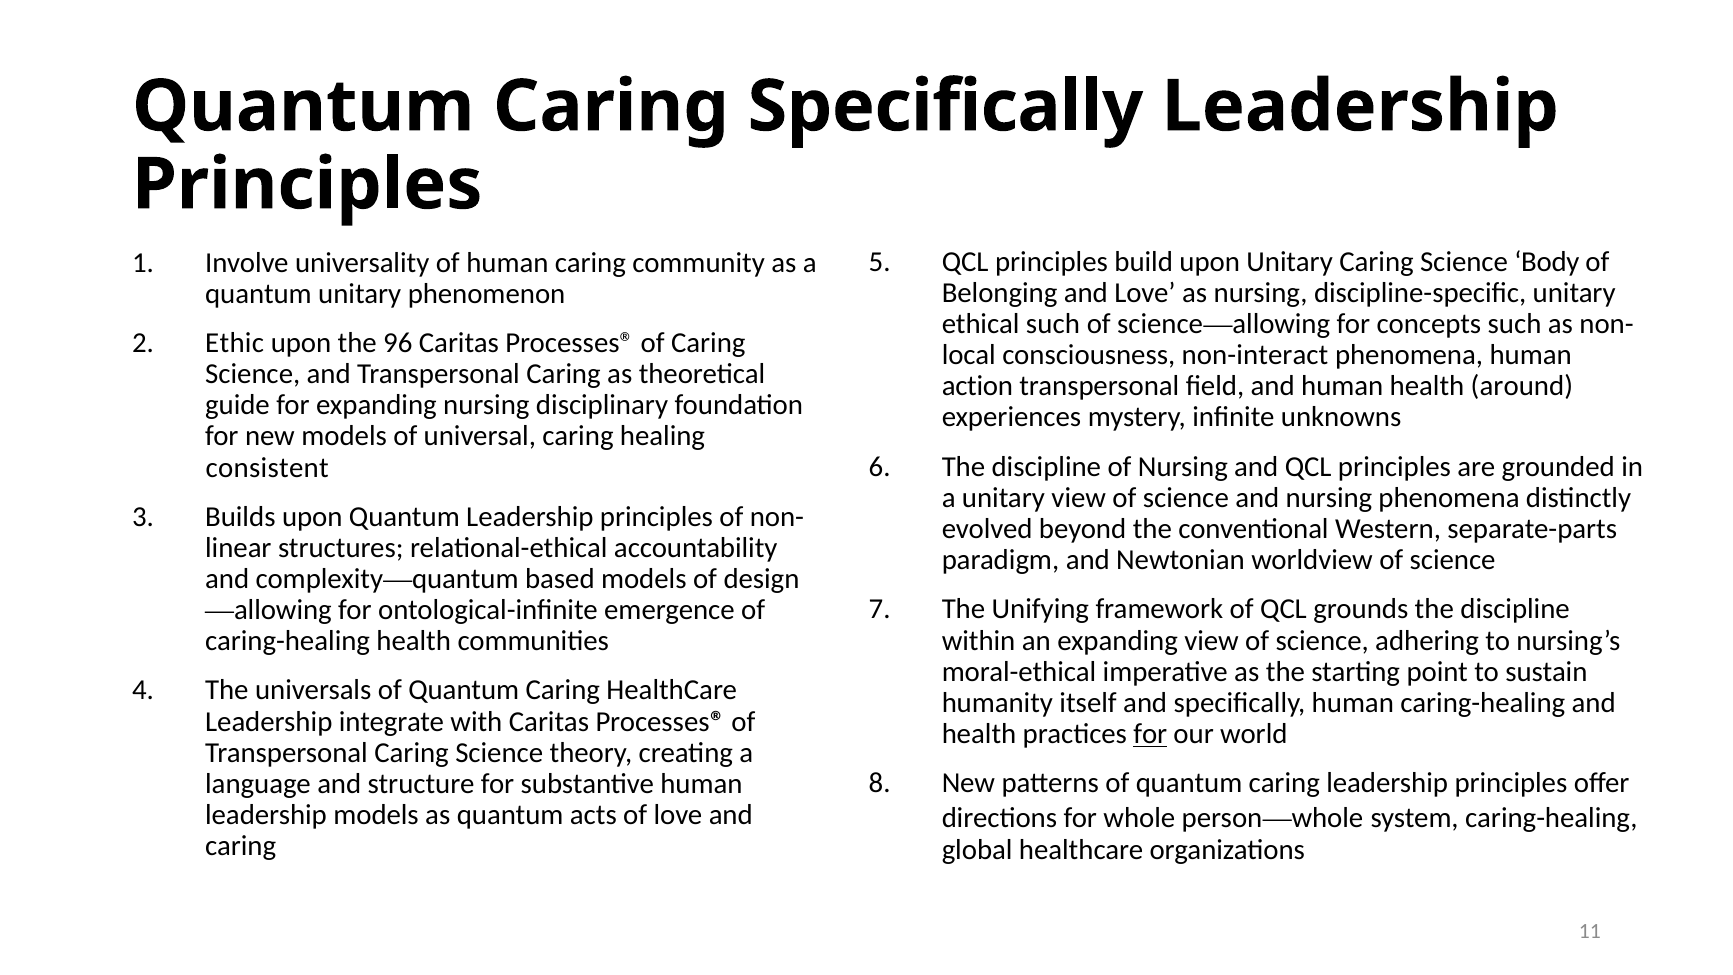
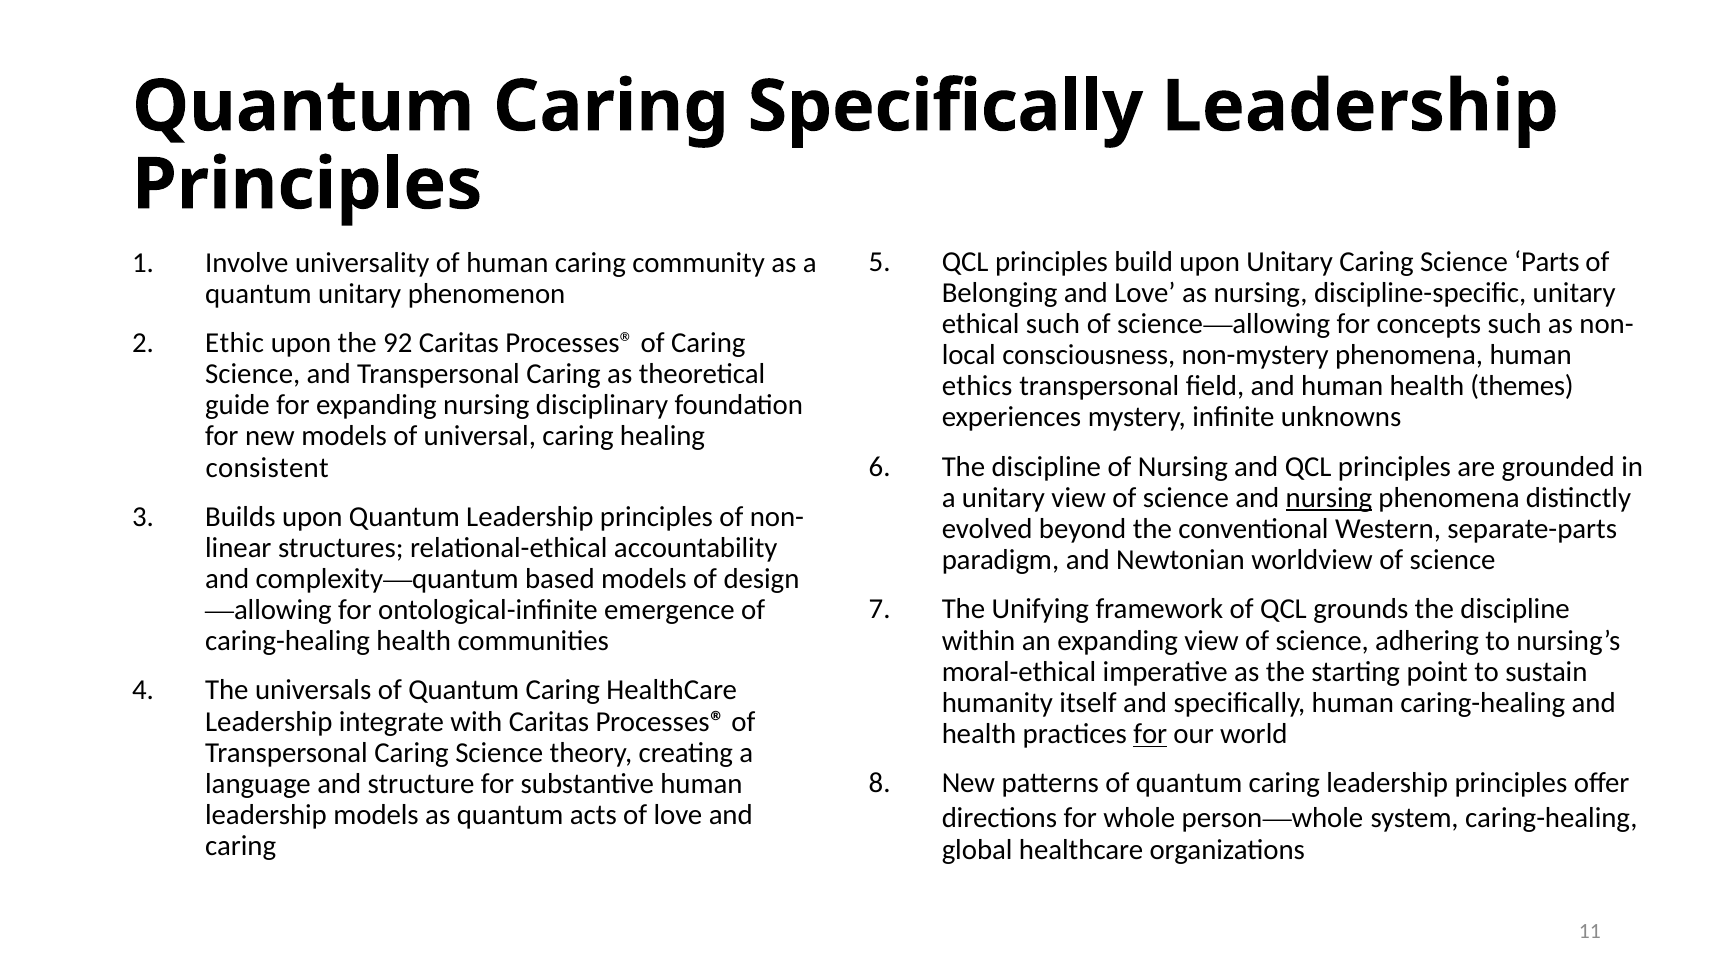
Body: Body -> Parts
96: 96 -> 92
non-interact: non-interact -> non-mystery
action: action -> ethics
around: around -> themes
nursing at (1329, 498) underline: none -> present
